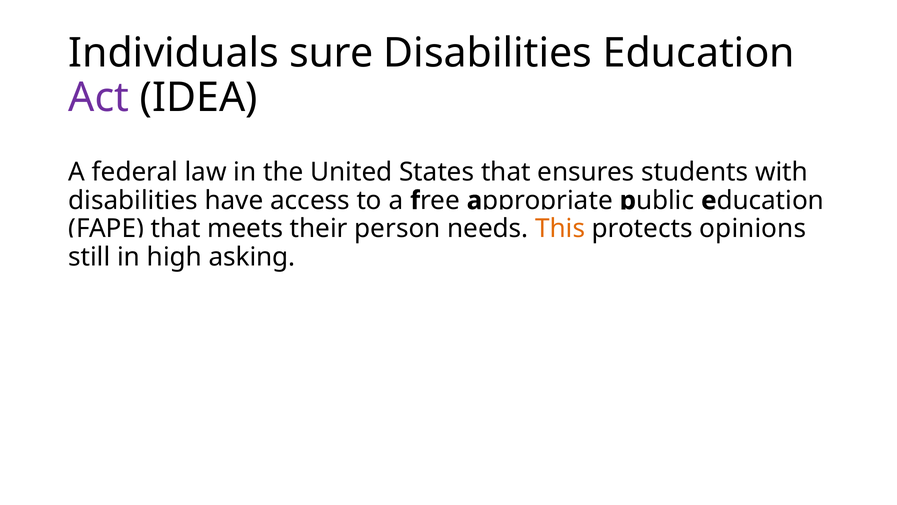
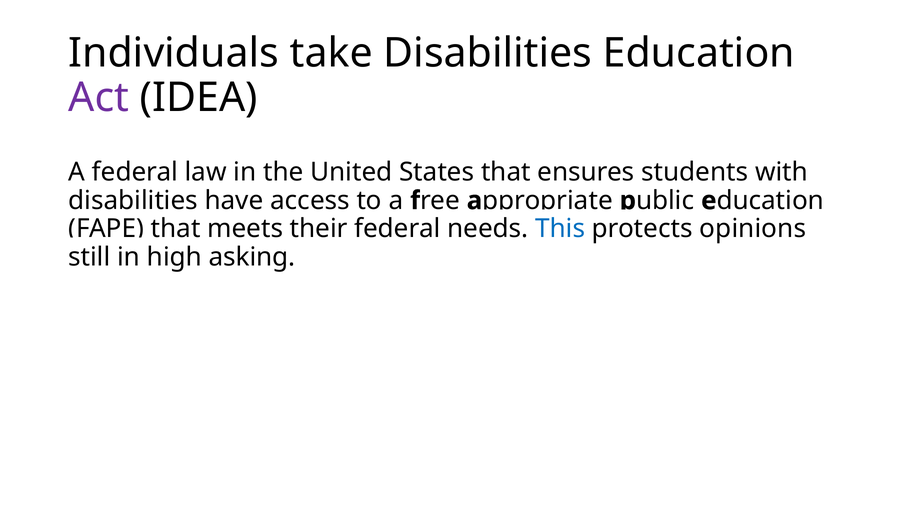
sure: sure -> take
their person: person -> federal
This colour: orange -> blue
